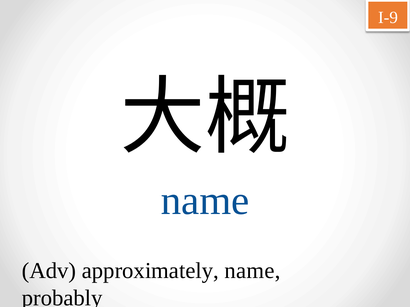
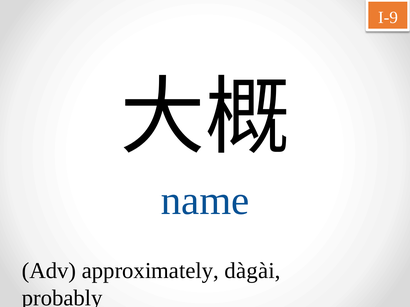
approximately name: name -> dàgài
